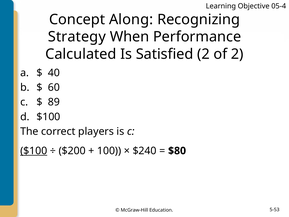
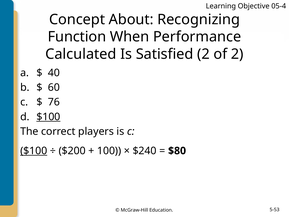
Along: Along -> About
Strategy: Strategy -> Function
89: 89 -> 76
$100 at (48, 117) underline: none -> present
